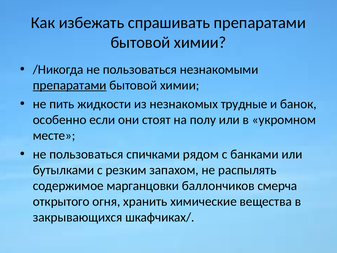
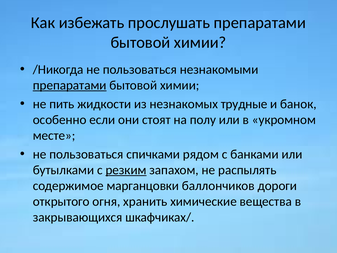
спрашивать: спрашивать -> прослушать
резким underline: none -> present
смерча: смерча -> дороги
